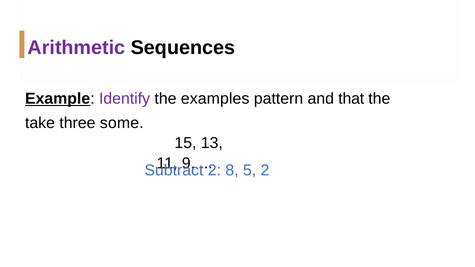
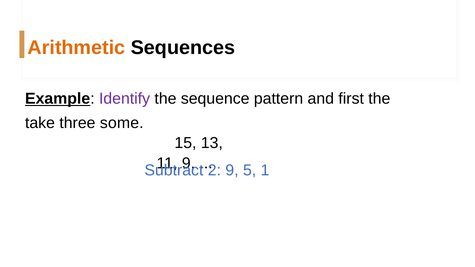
Arithmetic colour: purple -> orange
examples: examples -> sequence
that: that -> first
2 8: 8 -> 9
5 2: 2 -> 1
